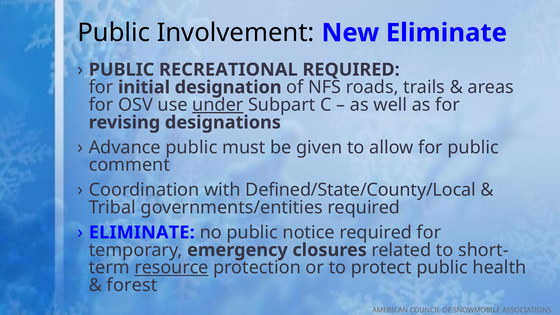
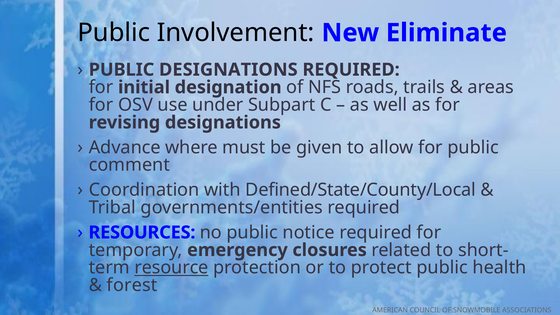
PUBLIC RECREATIONAL: RECREATIONAL -> DESIGNATIONS
under underline: present -> none
Advance public: public -> where
ELIMINATE at (142, 233): ELIMINATE -> RESOURCES
